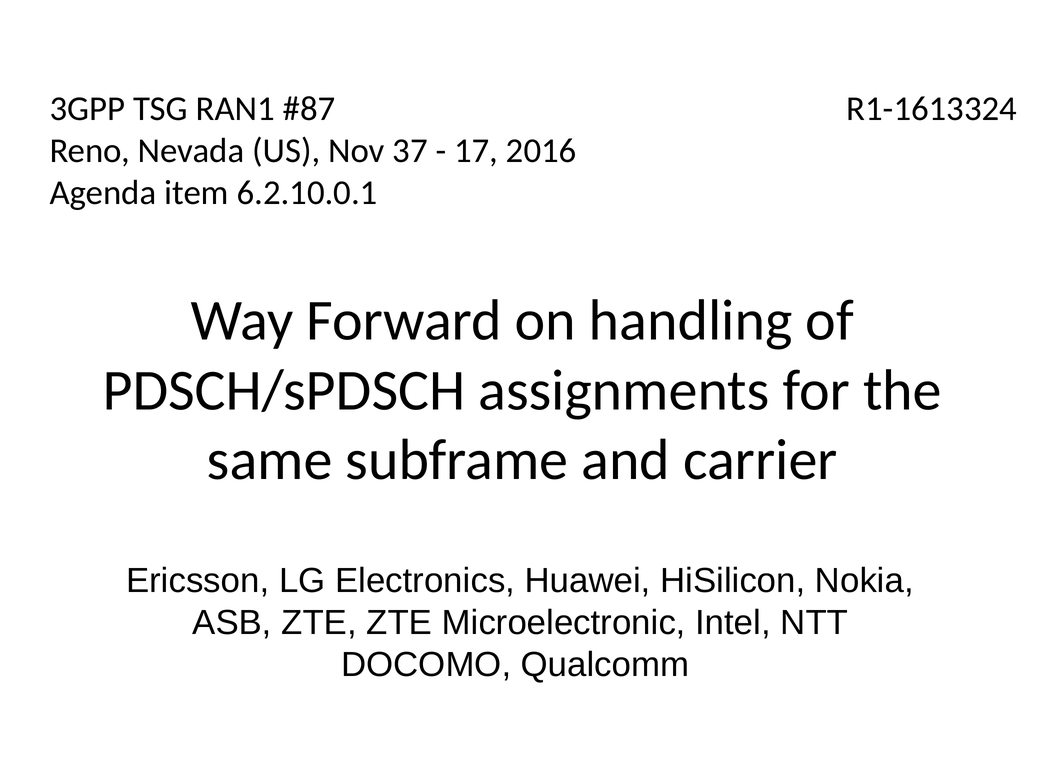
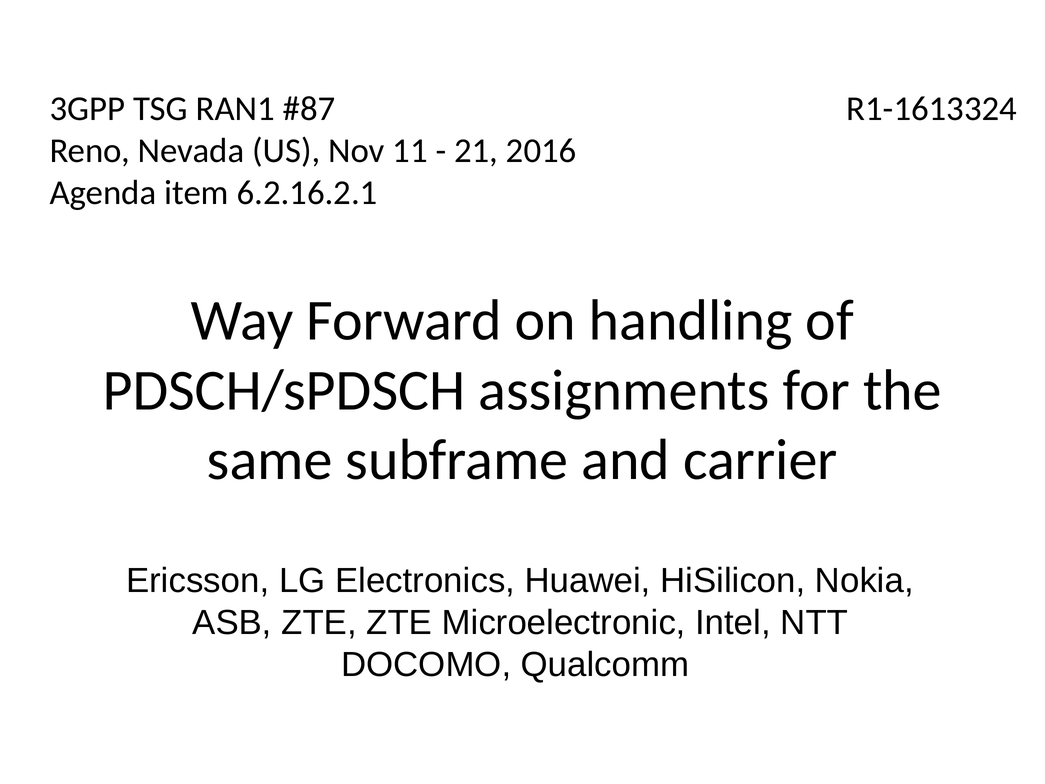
37: 37 -> 11
17: 17 -> 21
6.2.10.0.1: 6.2.10.0.1 -> 6.2.16.2.1
